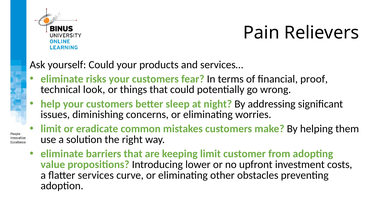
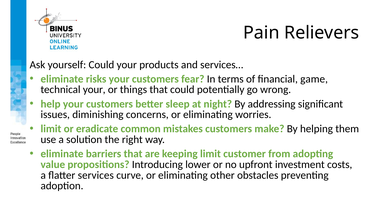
proof: proof -> game
technical look: look -> your
